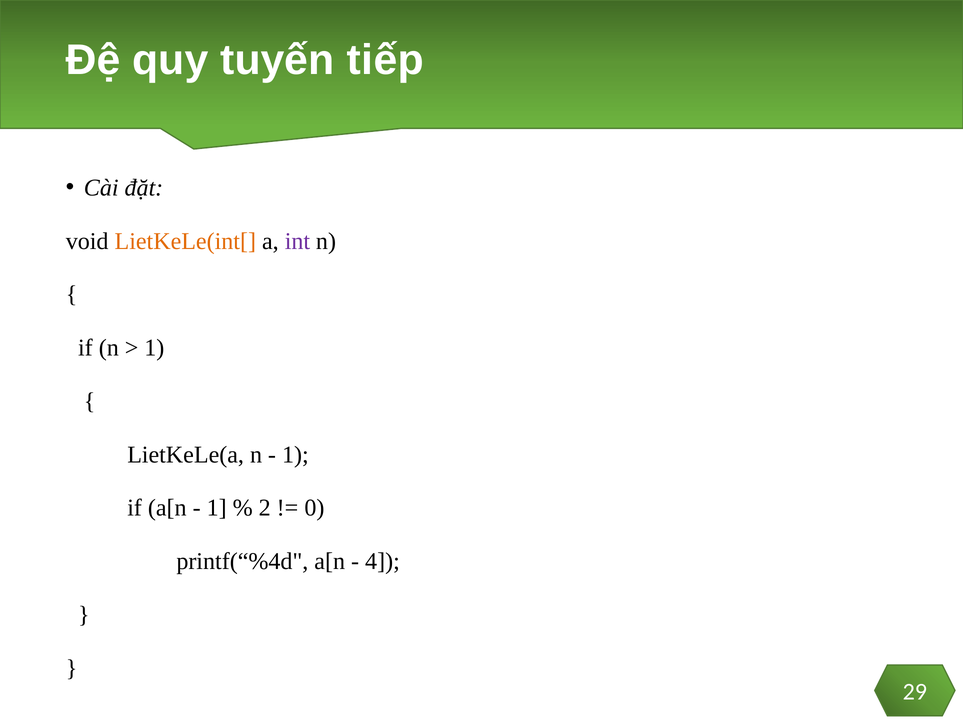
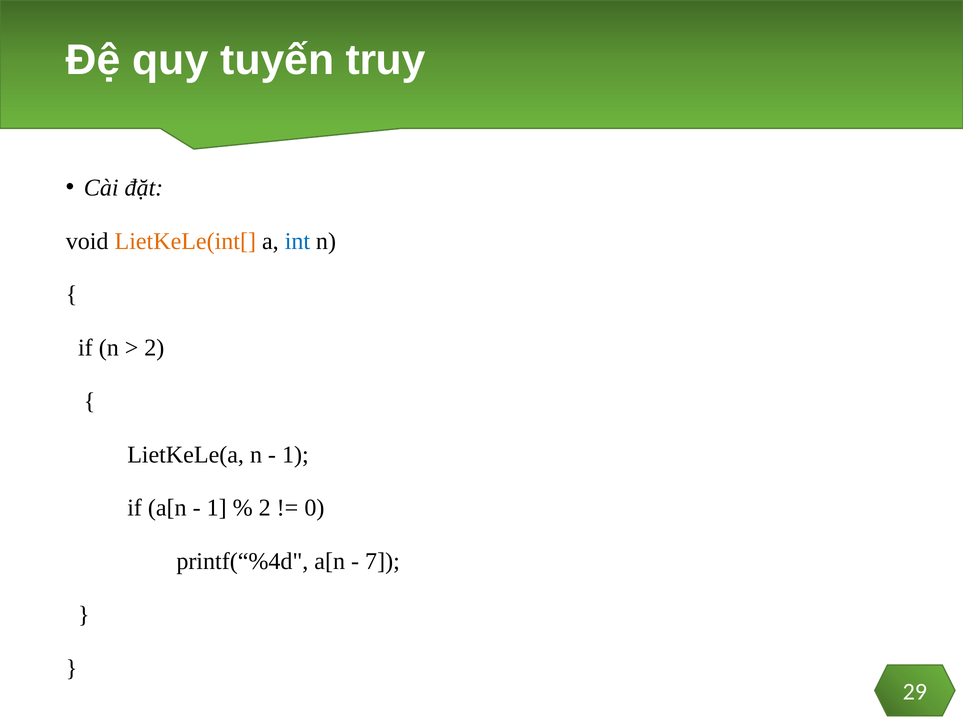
tiếp: tiếp -> truy
int colour: purple -> blue
1 at (154, 348): 1 -> 2
4: 4 -> 7
